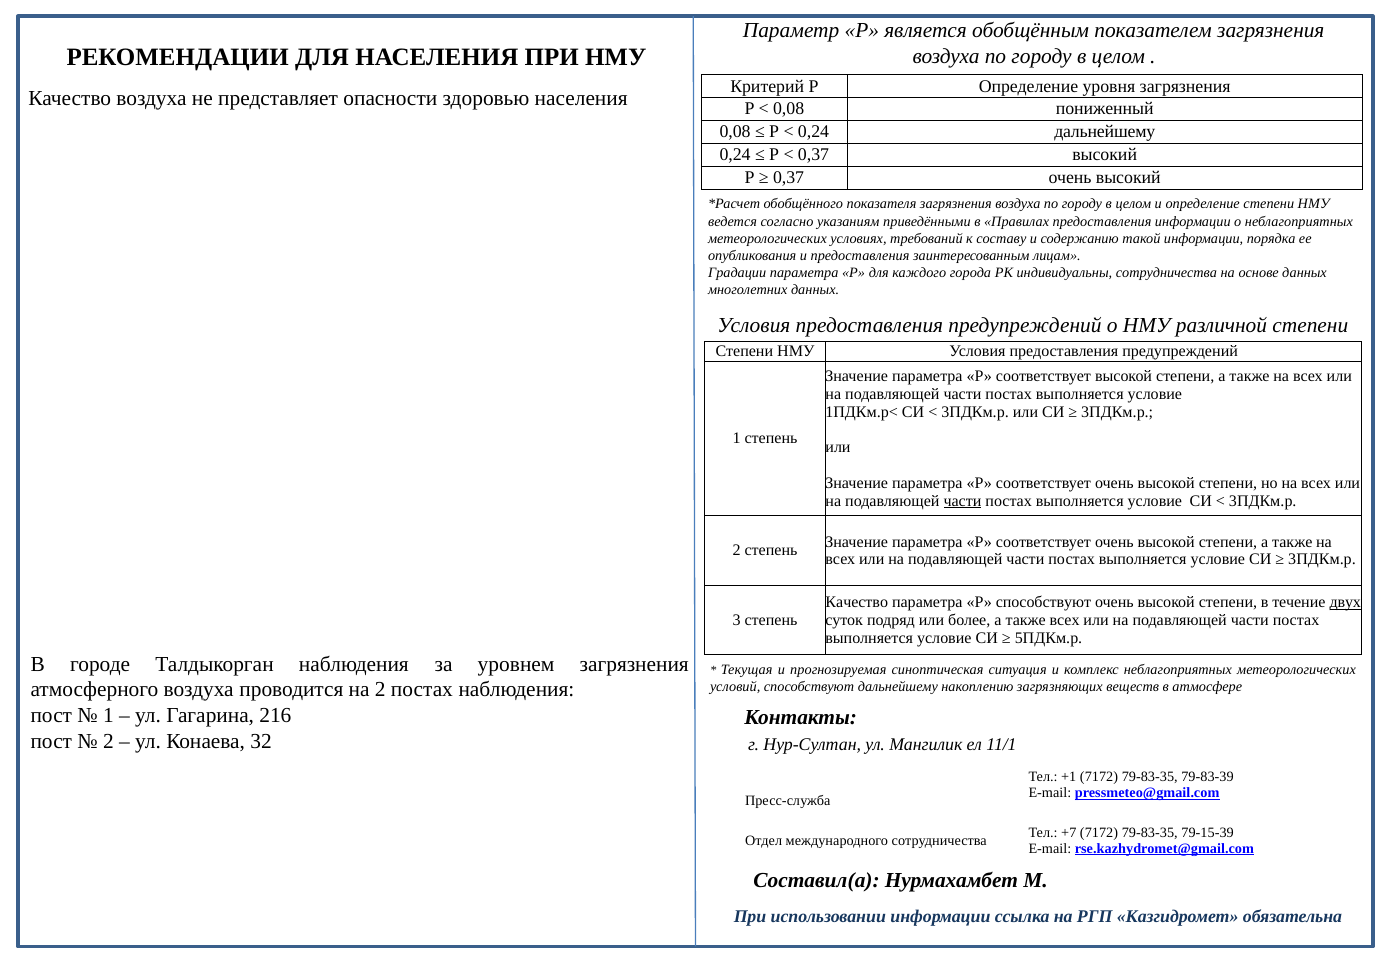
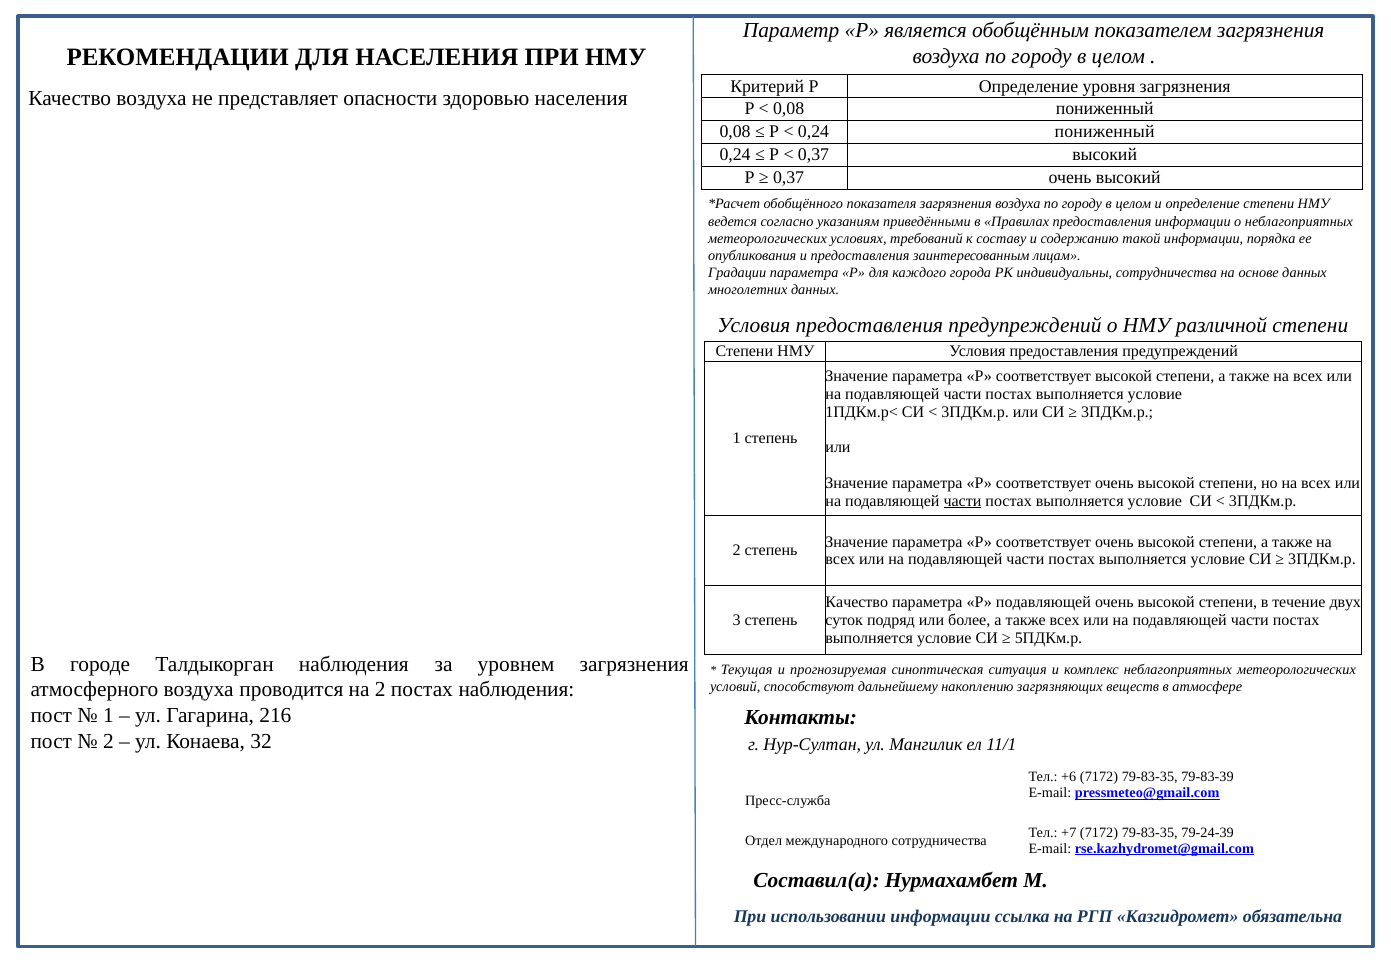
0,24 дальнейшему: дальнейшему -> пониженный
Р способствуют: способствуют -> подавляющей
двух underline: present -> none
+1: +1 -> +6
79-15-39: 79-15-39 -> 79-24-39
